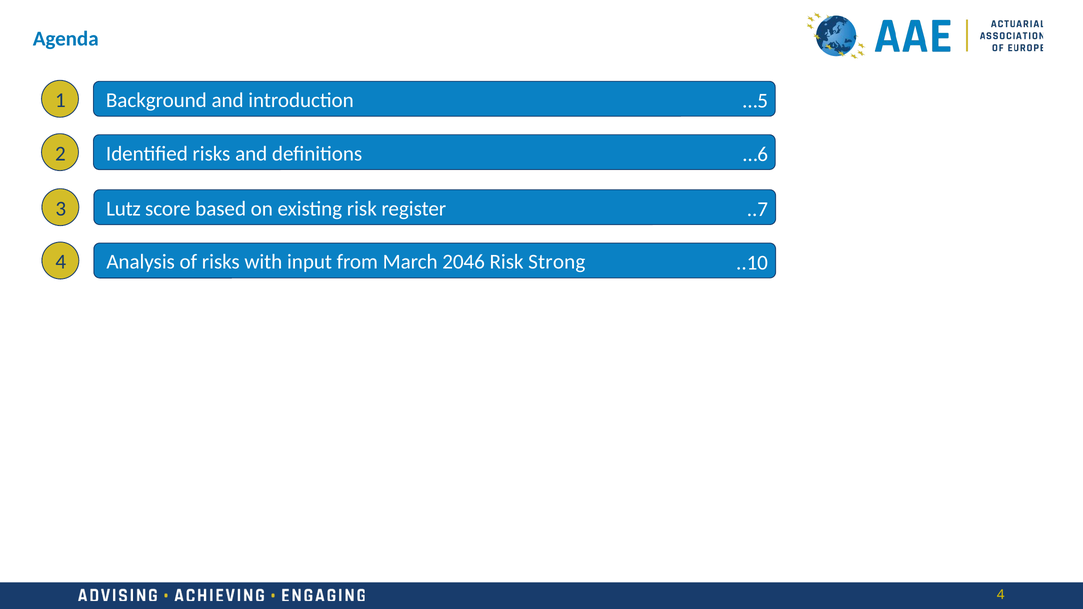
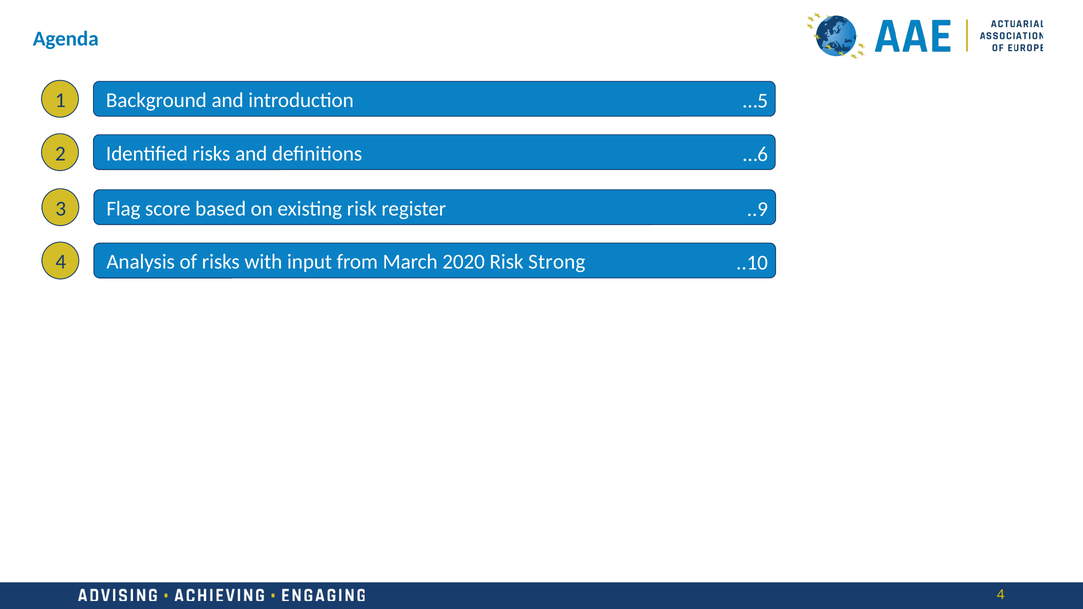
Lutz: Lutz -> Flag
..7: ..7 -> ..9
2046: 2046 -> 2020
